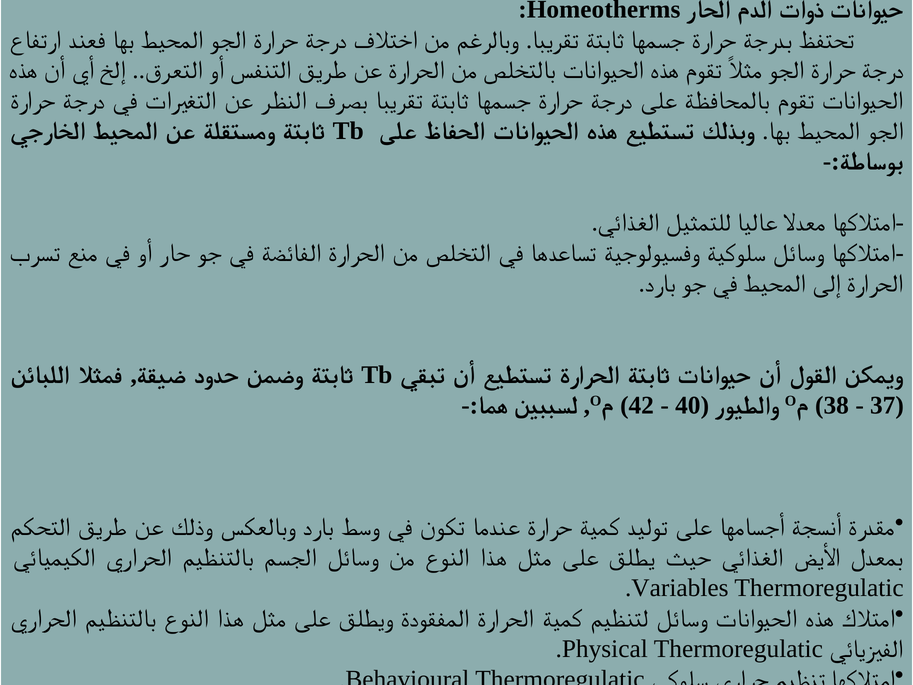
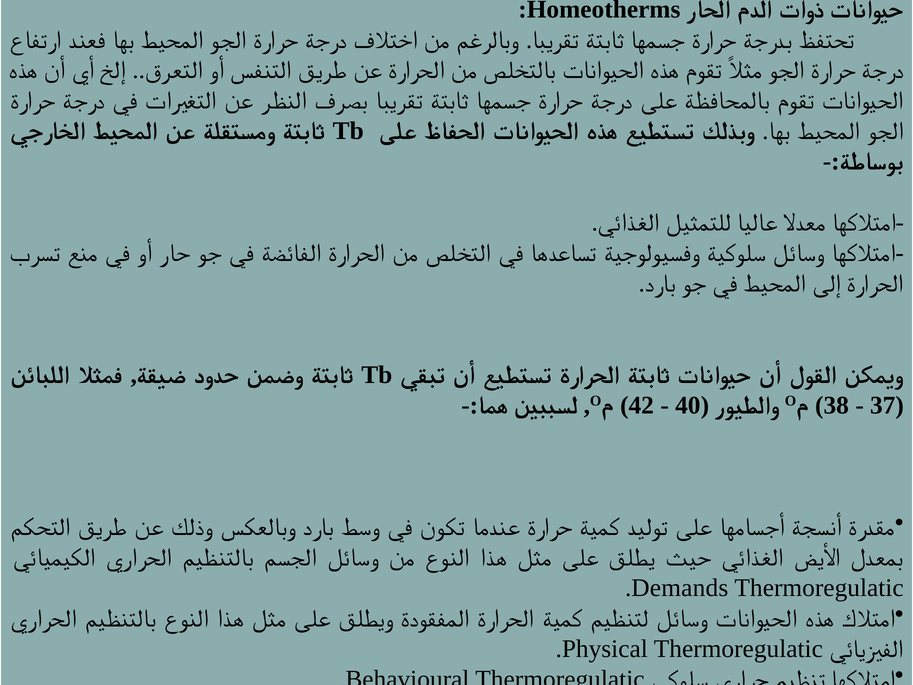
Variables: Variables -> Demands
